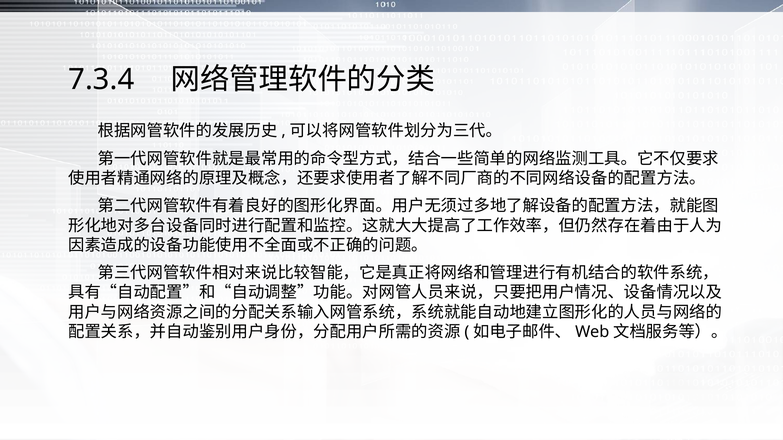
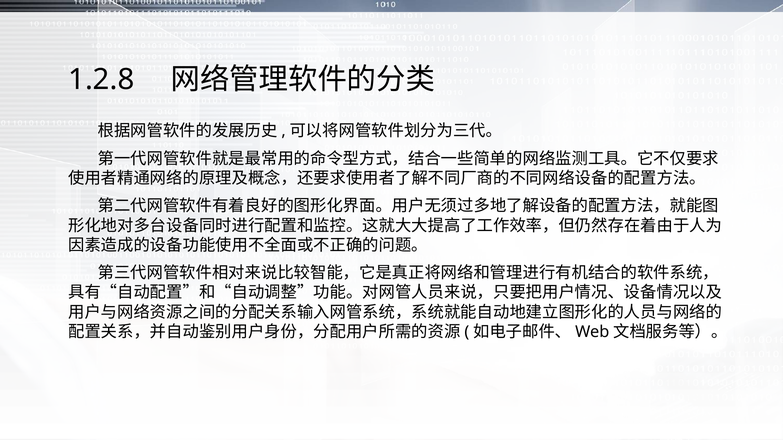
7.3.4: 7.3.4 -> 1.2.8
